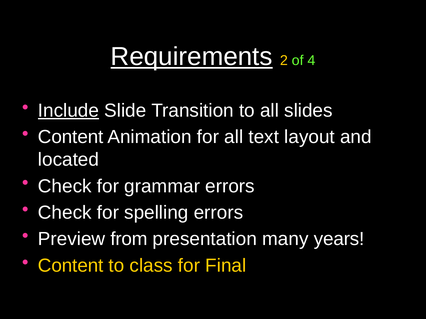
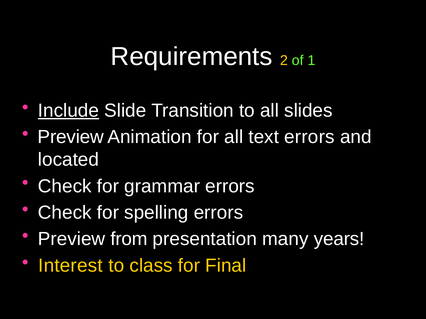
Requirements underline: present -> none
4: 4 -> 1
Content at (71, 137): Content -> Preview
text layout: layout -> errors
Content at (71, 266): Content -> Interest
